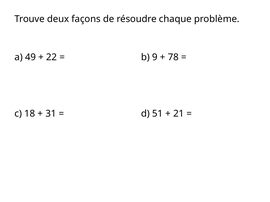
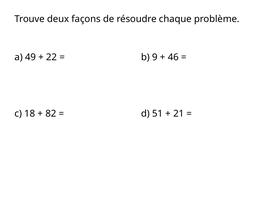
78: 78 -> 46
31: 31 -> 82
